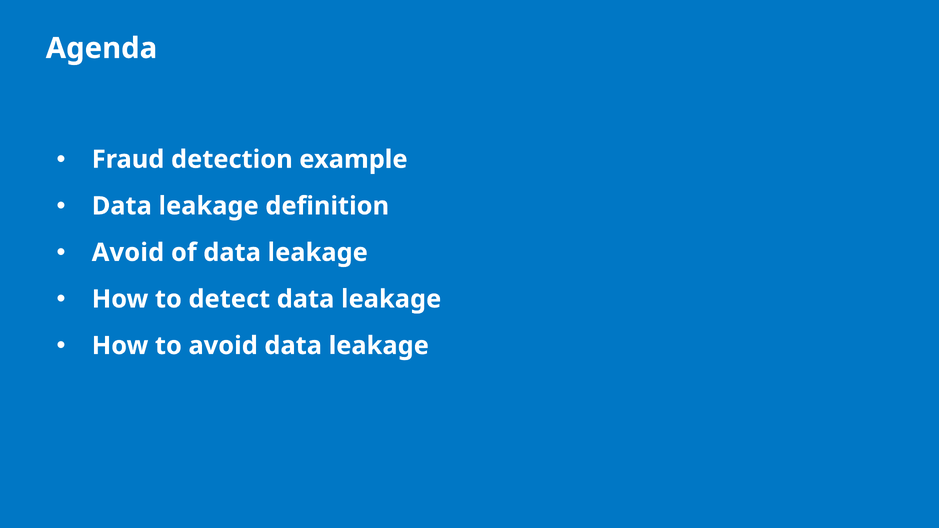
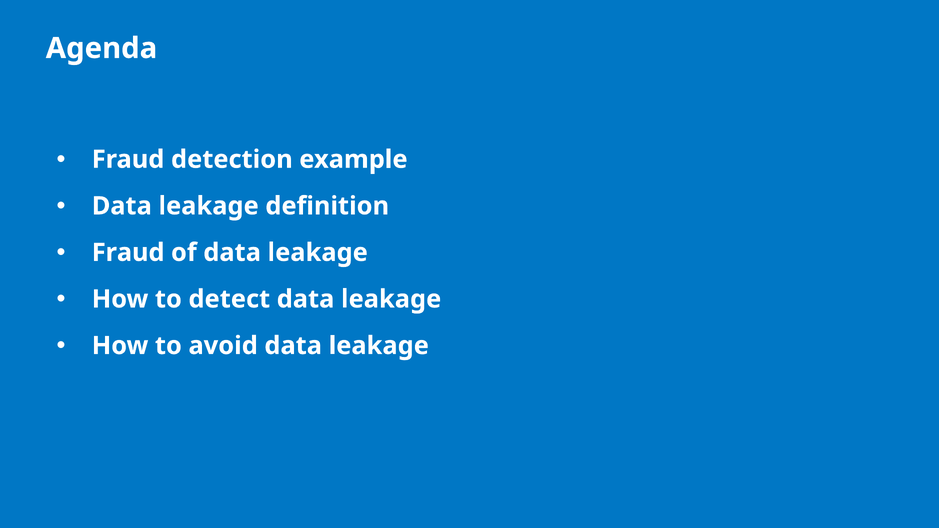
Avoid at (128, 253): Avoid -> Fraud
